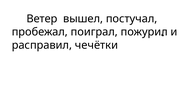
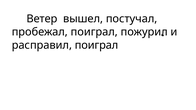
расправил чечётки: чечётки -> поиграл
